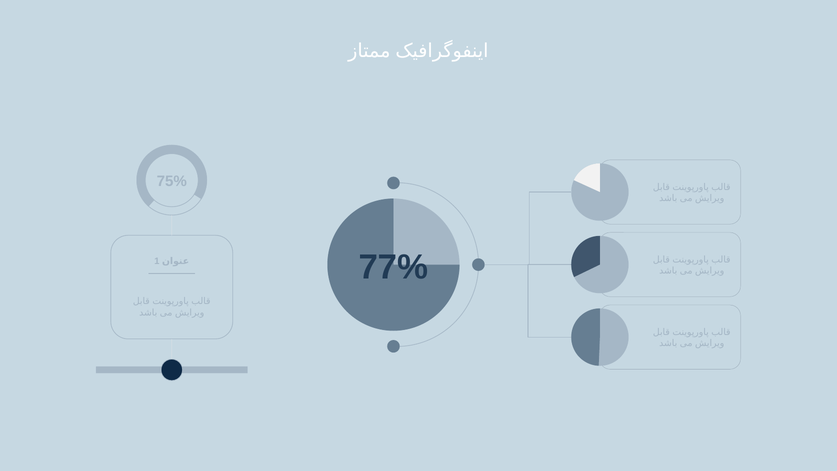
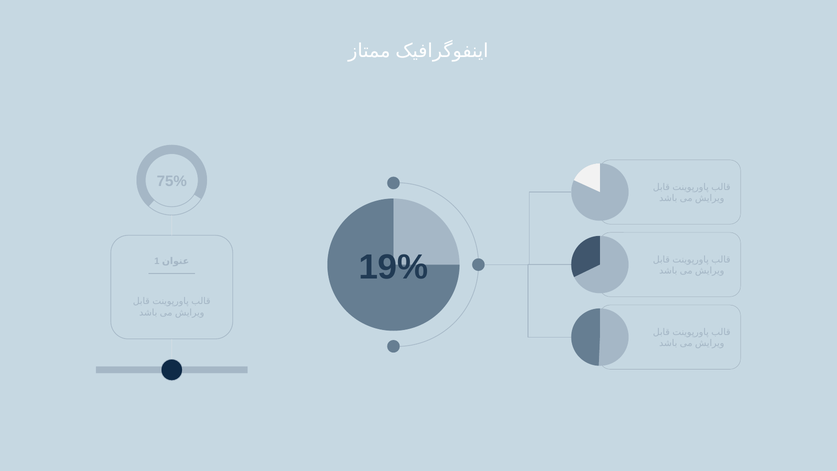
77%: 77% -> 19%
